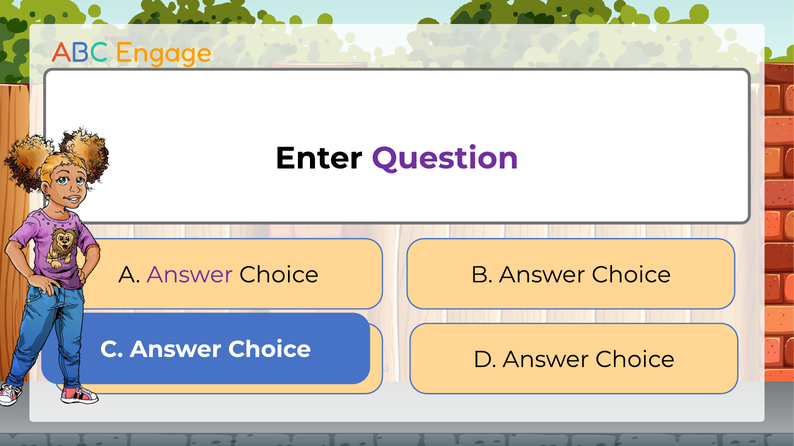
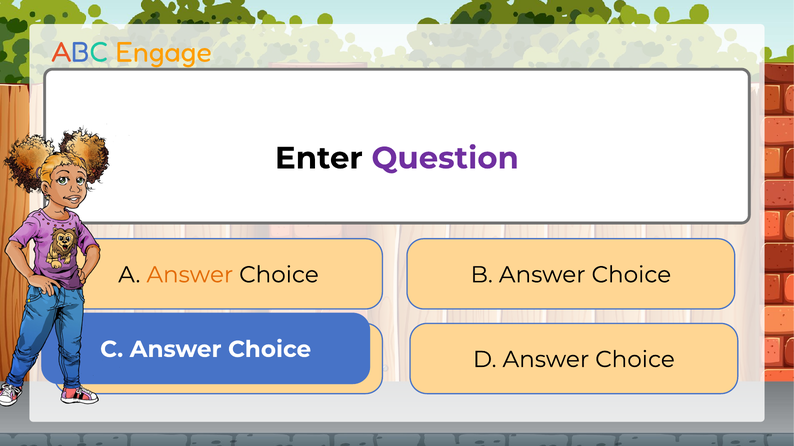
Answer at (190, 275) colour: purple -> orange
